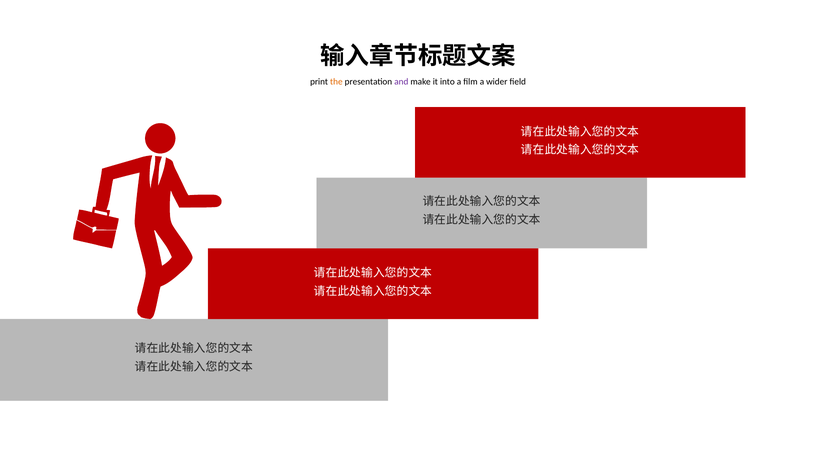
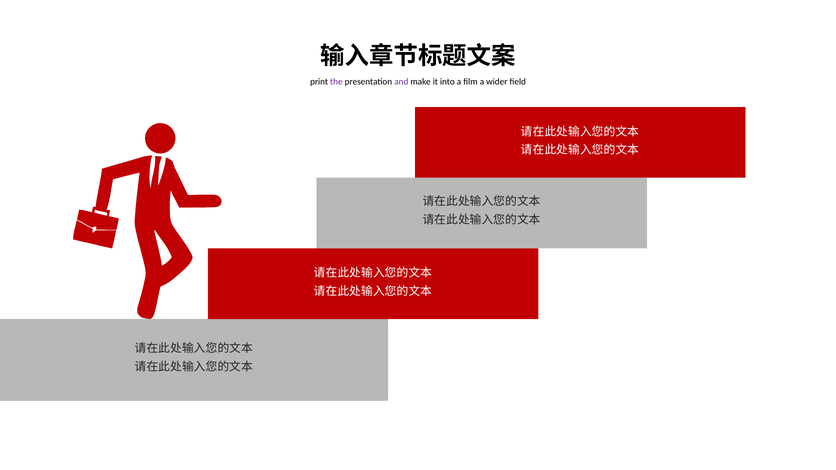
the colour: orange -> purple
